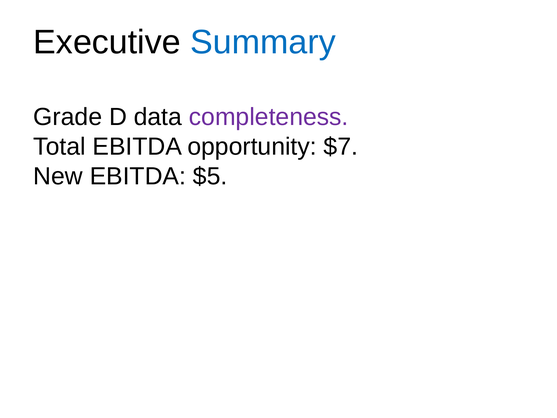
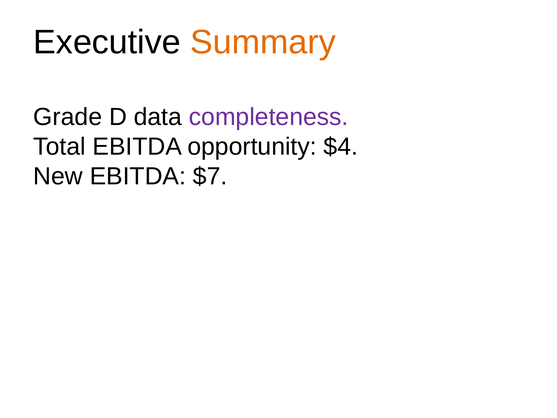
Summary colour: blue -> orange
$7: $7 -> $4
$5: $5 -> $7
